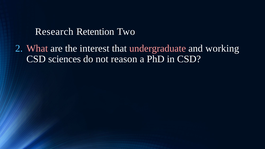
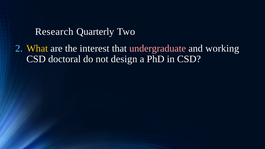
Retention: Retention -> Quarterly
What colour: pink -> yellow
sciences: sciences -> doctoral
reason: reason -> design
